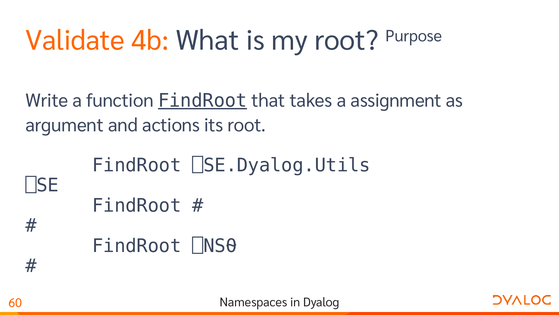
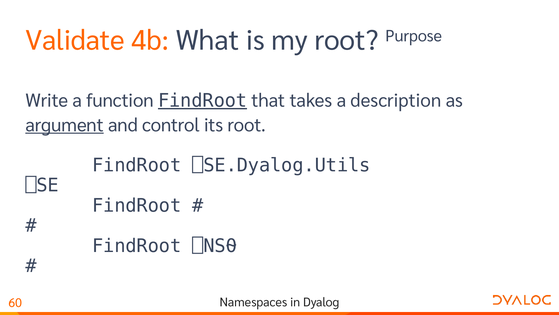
assignment: assignment -> description
argument underline: none -> present
actions: actions -> control
